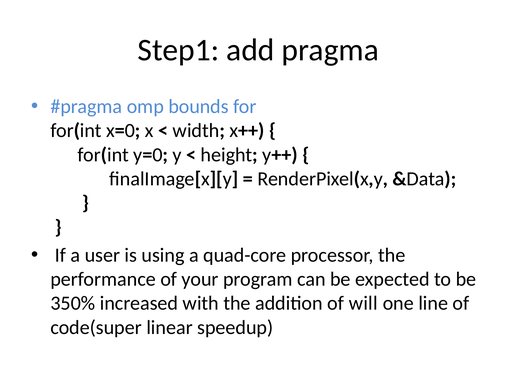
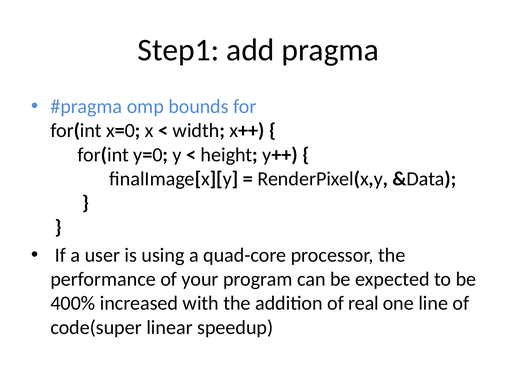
350%: 350% -> 400%
will: will -> real
